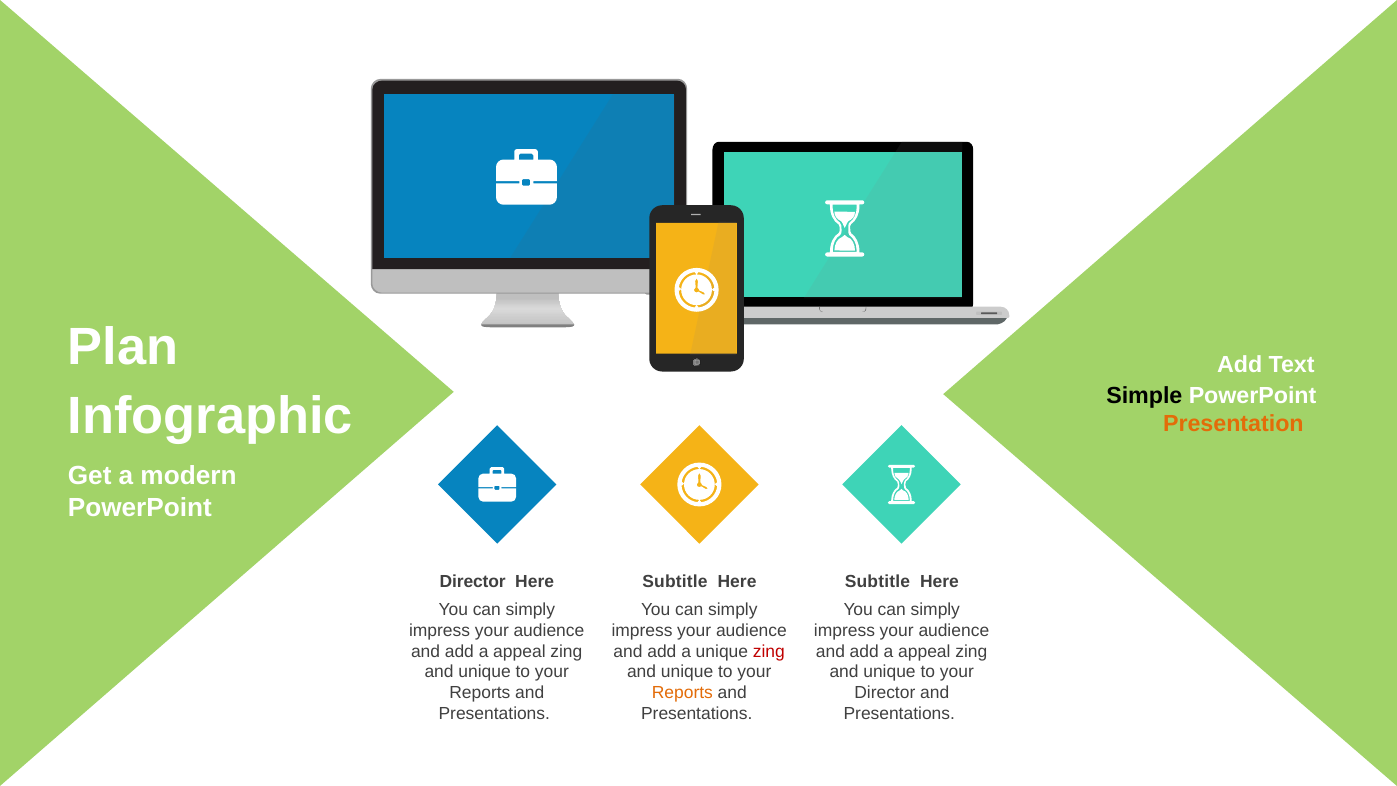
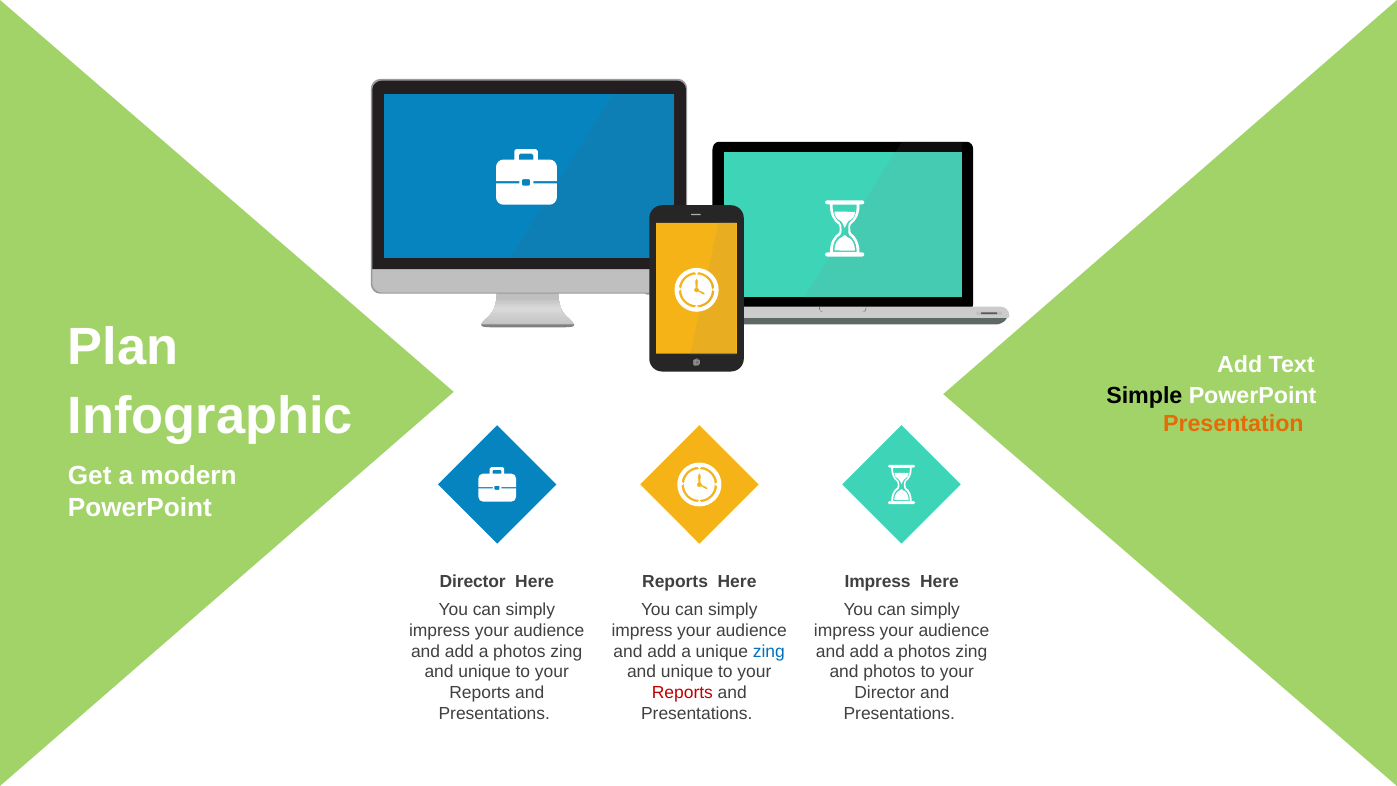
Subtitle at (675, 581): Subtitle -> Reports
Subtitle at (877, 581): Subtitle -> Impress
appeal at (519, 651): appeal -> photos
zing at (769, 651) colour: red -> blue
appeal at (924, 651): appeal -> photos
unique at (889, 672): unique -> photos
Reports at (682, 693) colour: orange -> red
